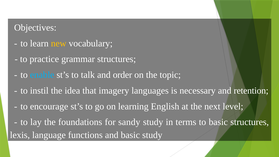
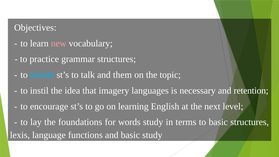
new colour: yellow -> pink
order: order -> them
sandy: sandy -> words
